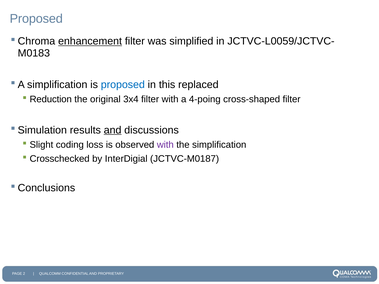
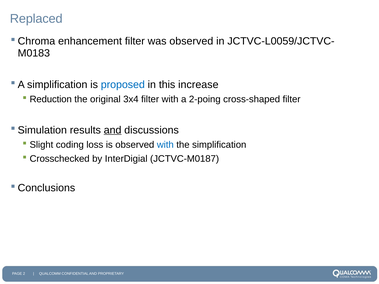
Proposed at (36, 19): Proposed -> Replaced
enhancement underline: present -> none
was simplified: simplified -> observed
replaced: replaced -> increase
4-poing: 4-poing -> 2-poing
with at (165, 145) colour: purple -> blue
